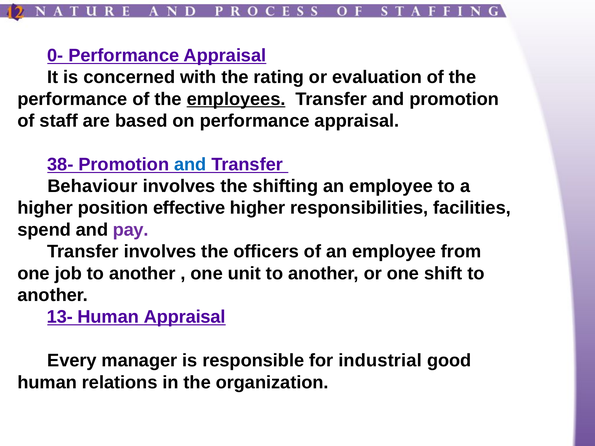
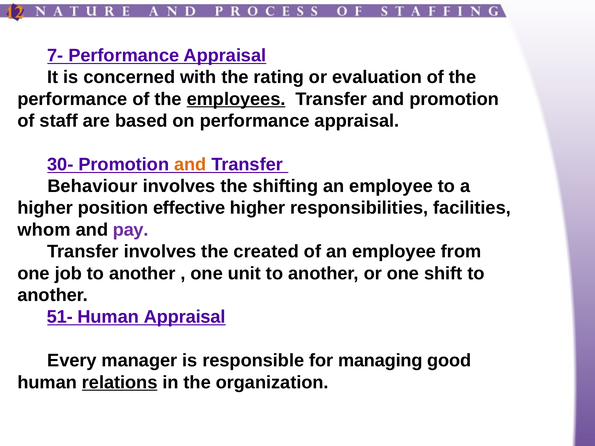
0-: 0- -> 7-
38-: 38- -> 30-
and at (190, 164) colour: blue -> orange
spend: spend -> whom
officers: officers -> created
13-: 13- -> 51-
industrial: industrial -> managing
relations underline: none -> present
